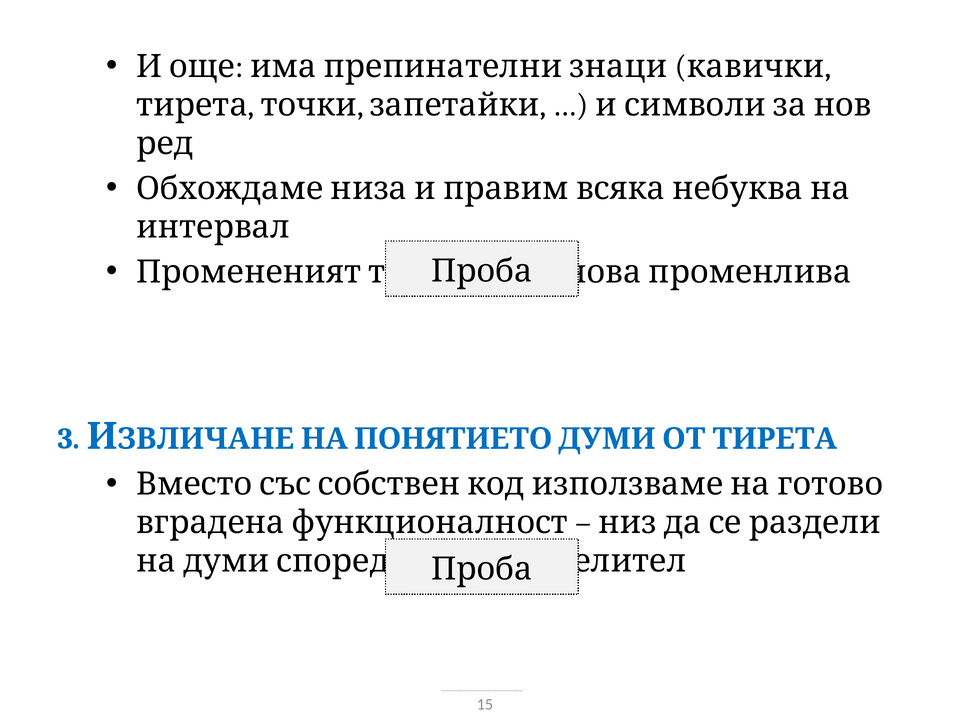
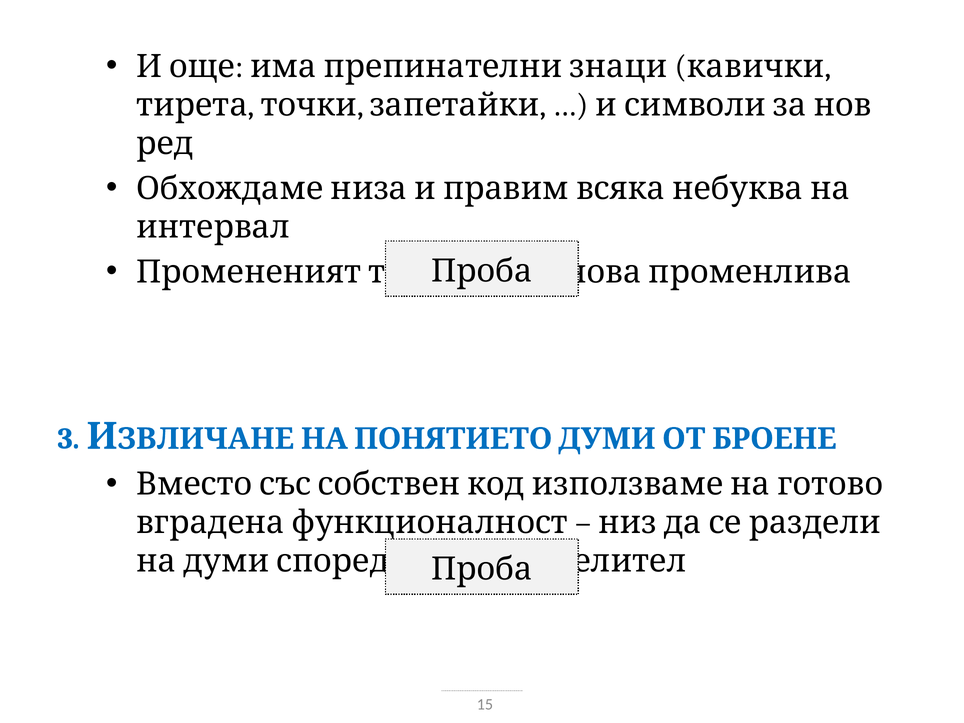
ОТ ТИРЕТА: ТИРЕТА -> БРОЕНЕ
